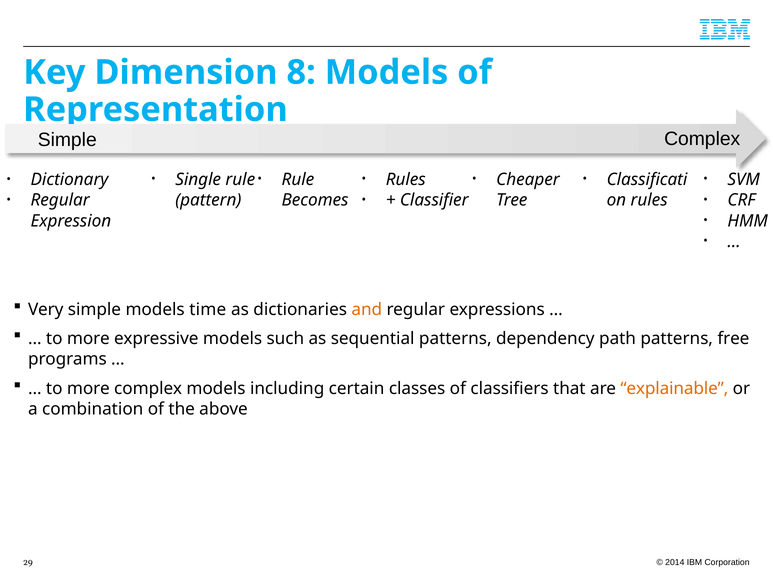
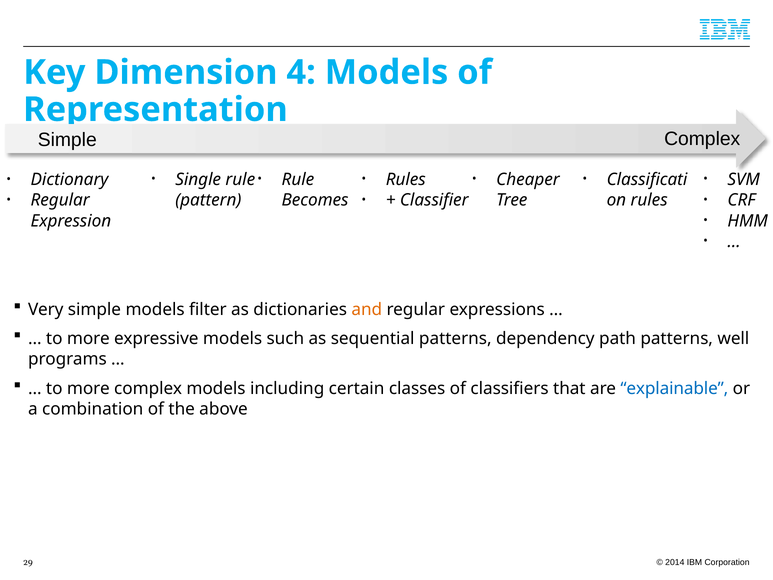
8: 8 -> 4
time: time -> filter
free: free -> well
explainable colour: orange -> blue
